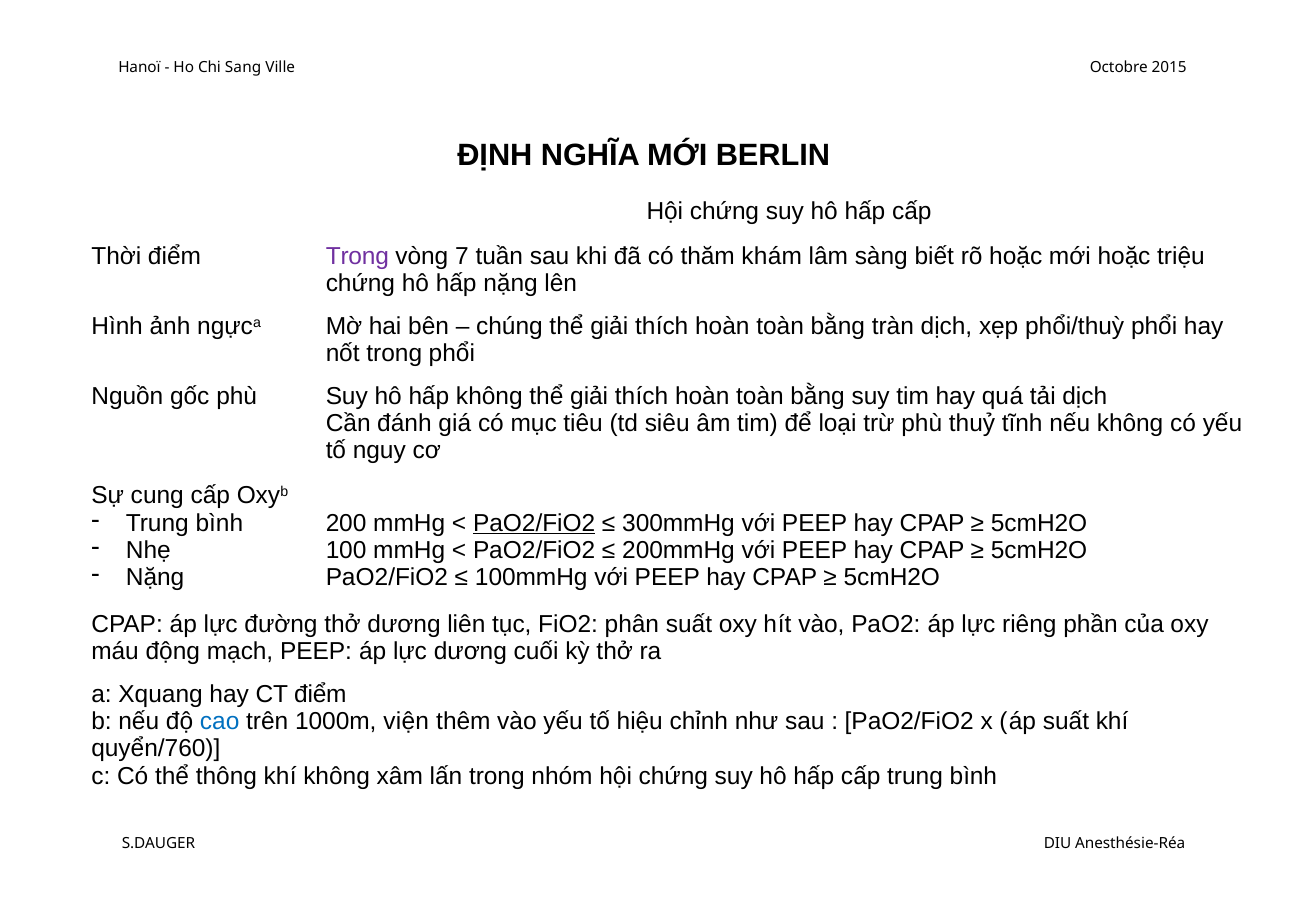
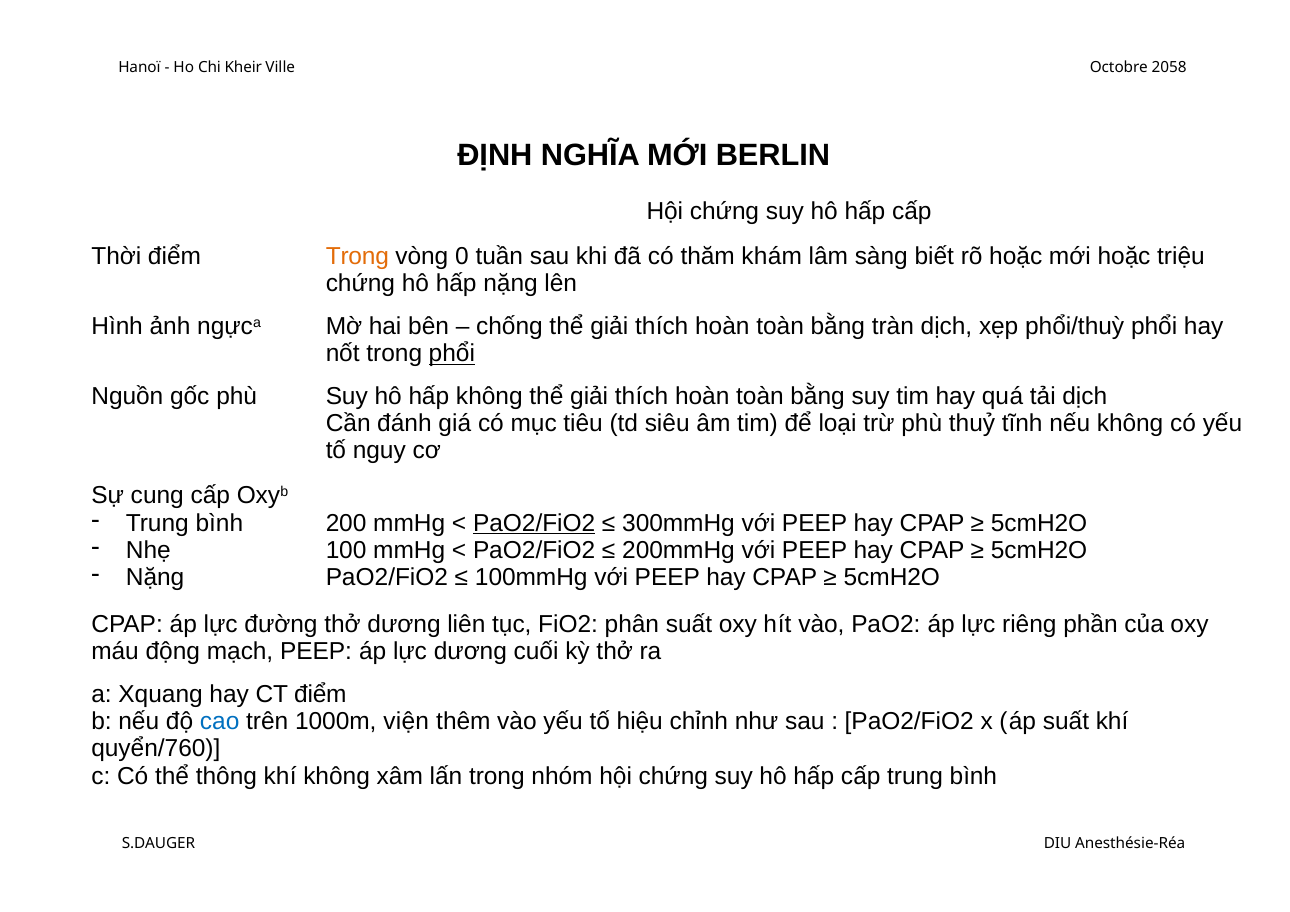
Sang: Sang -> Kheir
2015: 2015 -> 2058
Trong at (357, 256) colour: purple -> orange
7: 7 -> 0
chúng: chúng -> chống
phổi at (452, 354) underline: none -> present
